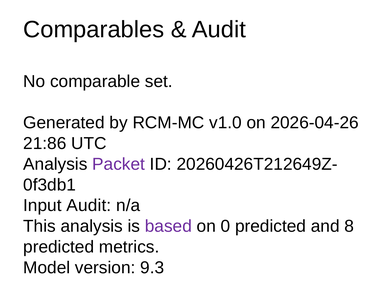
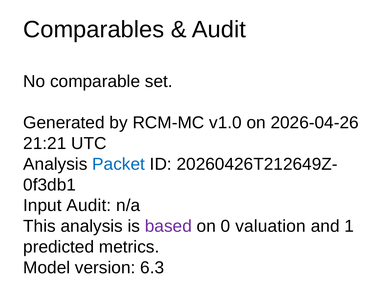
21:86: 21:86 -> 21:21
Packet colour: purple -> blue
0 predicted: predicted -> valuation
8: 8 -> 1
9.3: 9.3 -> 6.3
